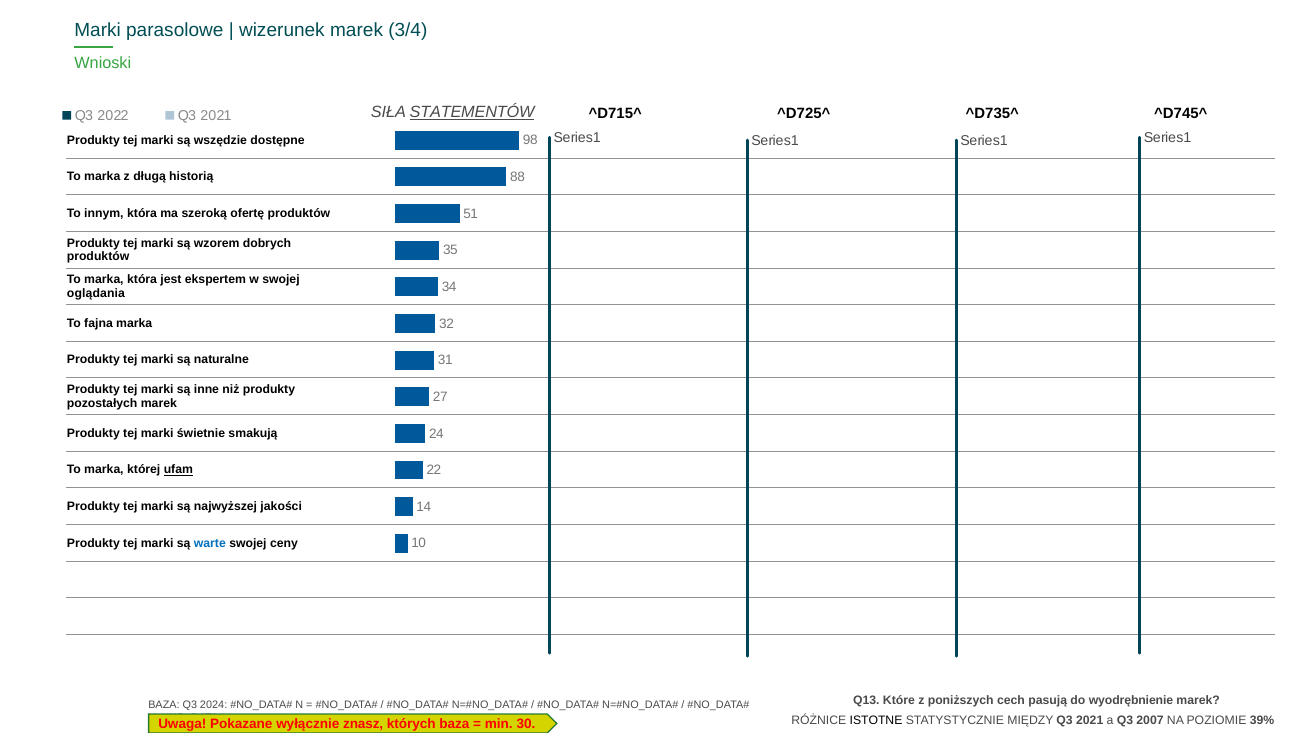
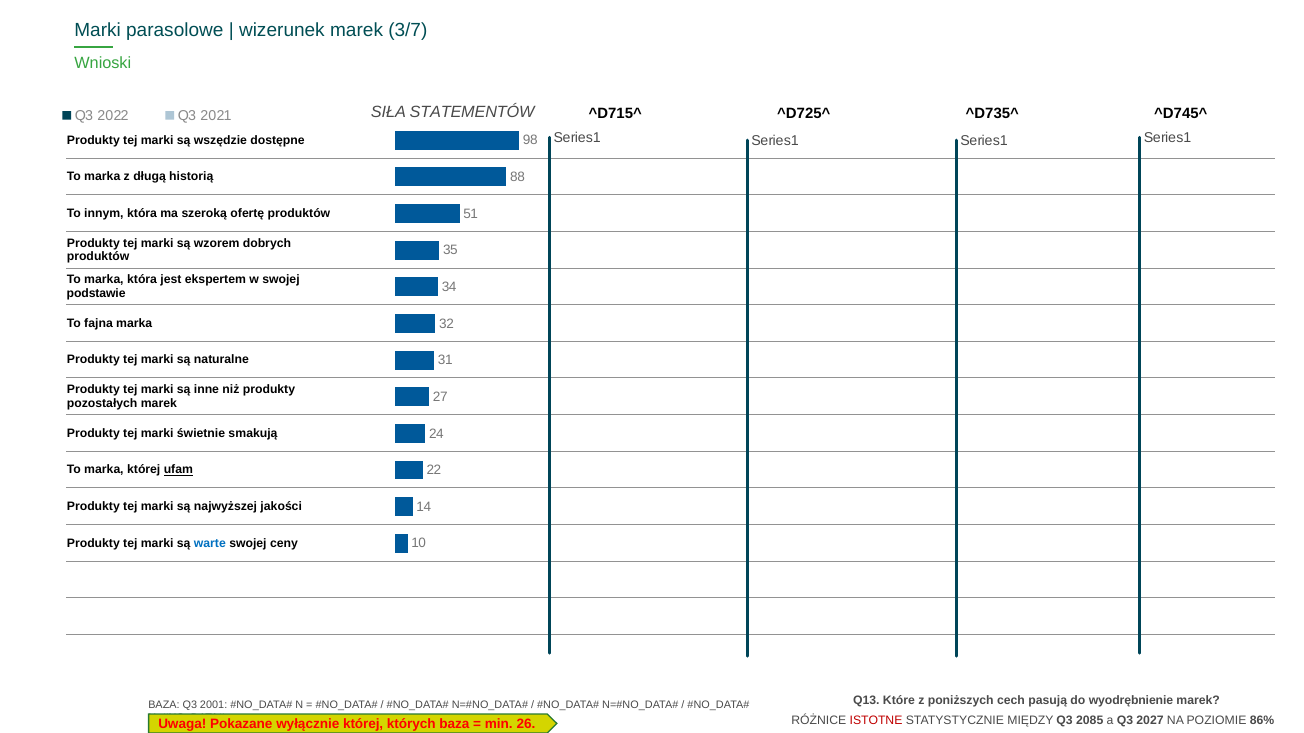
3/4: 3/4 -> 3/7
STATEMENTÓW underline: present -> none
oglądania: oglądania -> podstawie
2024: 2024 -> 2001
ISTOTNE colour: black -> red
MIĘDZY Q3 2021: 2021 -> 2085
2007: 2007 -> 2027
39%: 39% -> 86%
wyłącznie znasz: znasz -> której
30: 30 -> 26
